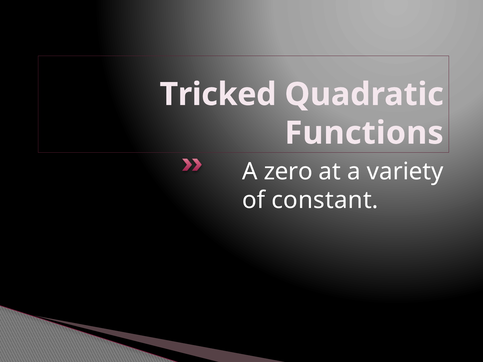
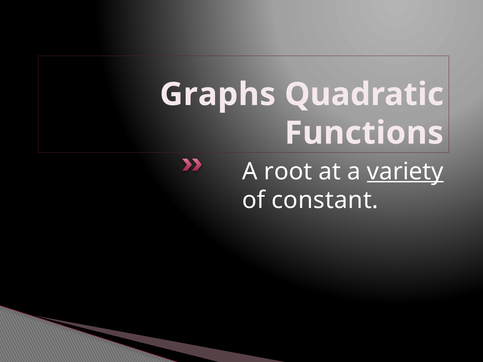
Tricked: Tricked -> Graphs
zero: zero -> root
variety underline: none -> present
